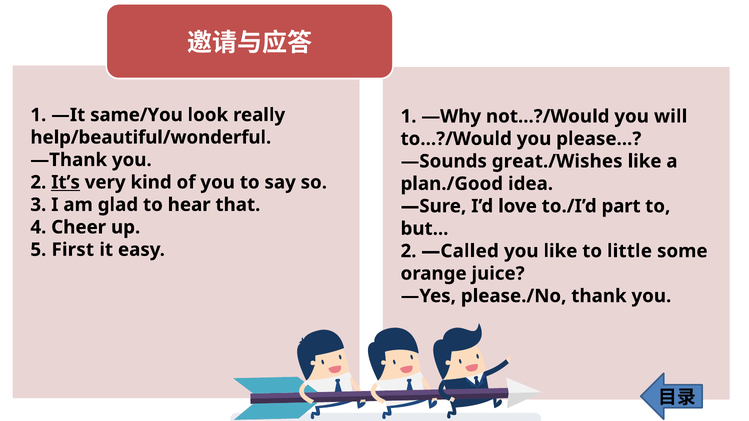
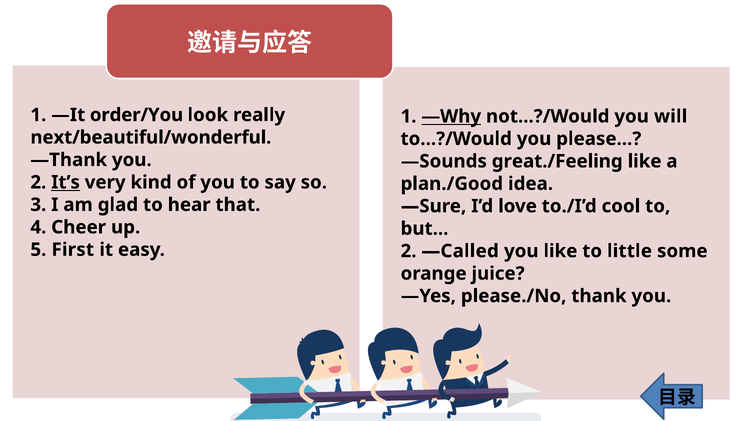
same/You: same/You -> order/You
—Why underline: none -> present
help/beautiful/wonderful: help/beautiful/wonderful -> next/beautiful/wonderful
great./Wishes: great./Wishes -> great./Feeling
part: part -> cool
